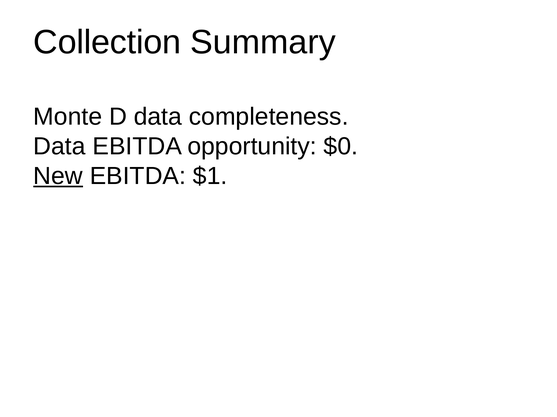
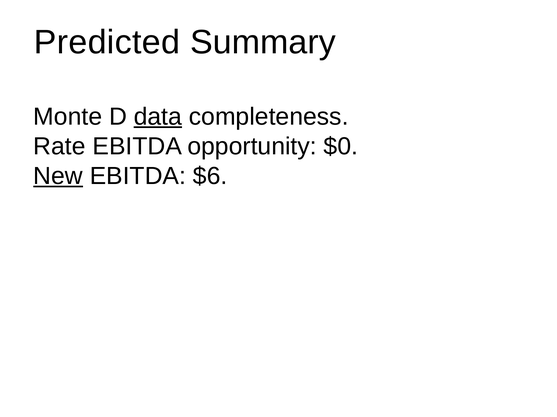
Collection: Collection -> Predicted
data at (158, 117) underline: none -> present
Data at (59, 147): Data -> Rate
$1: $1 -> $6
